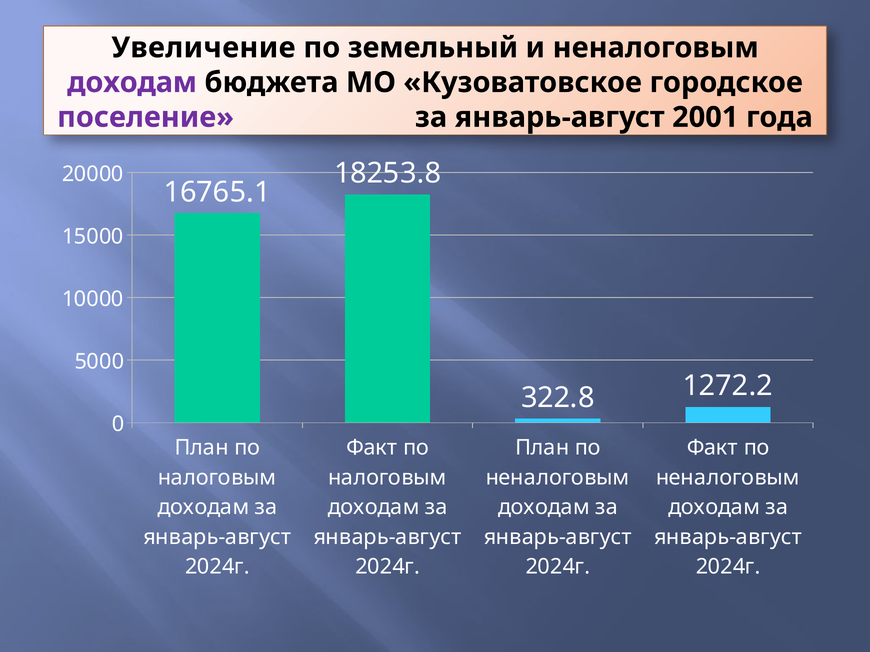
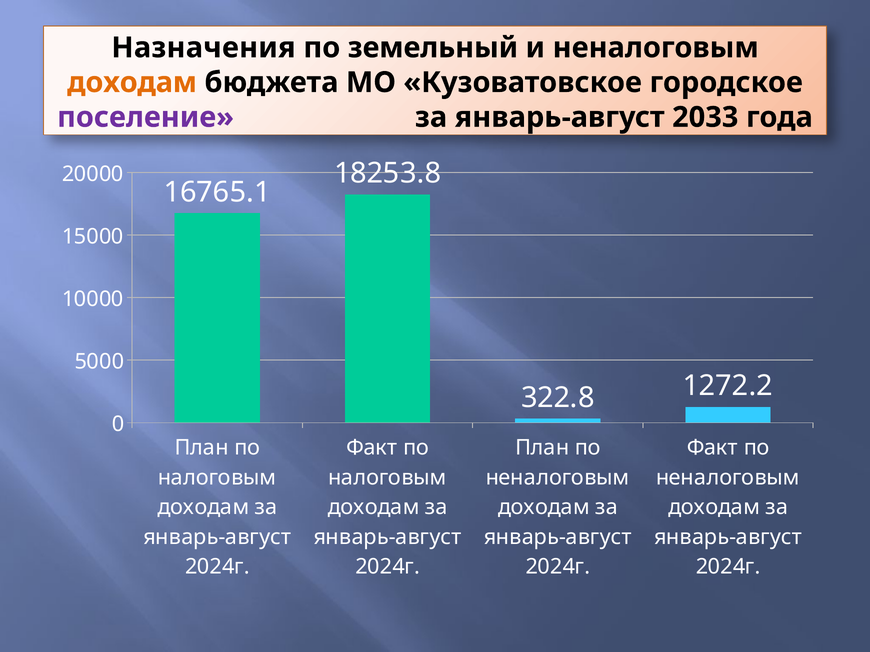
Увеличение: Увеличение -> Назначения
доходам at (132, 83) colour: purple -> orange
2001: 2001 -> 2033
